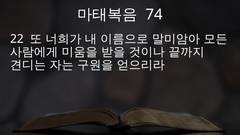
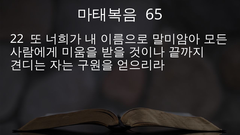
74: 74 -> 65
